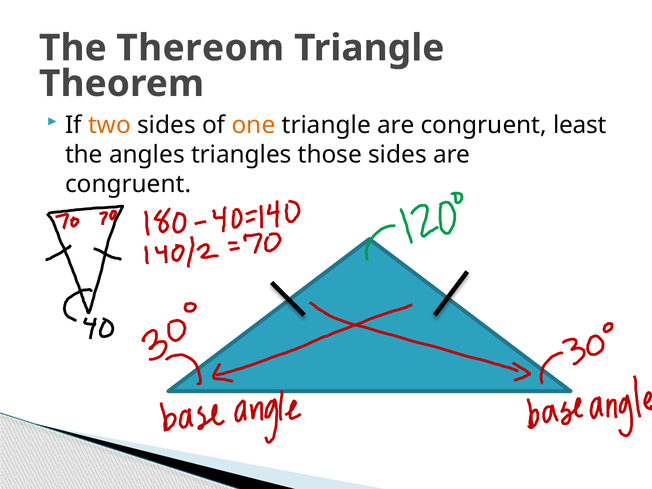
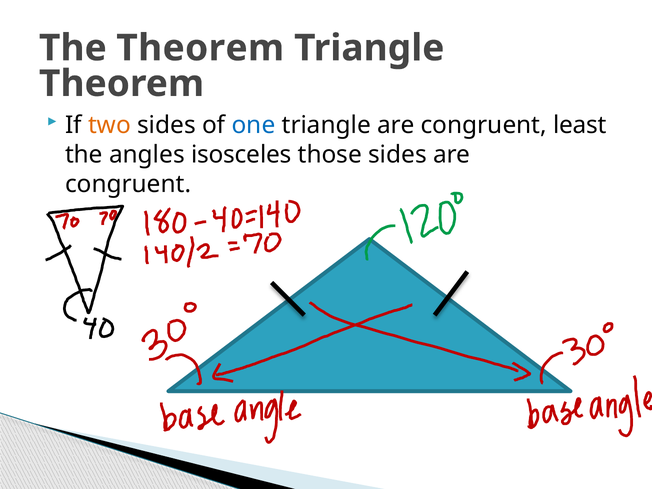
The Thereom: Thereom -> Theorem
one colour: orange -> blue
triangles: triangles -> isosceles
